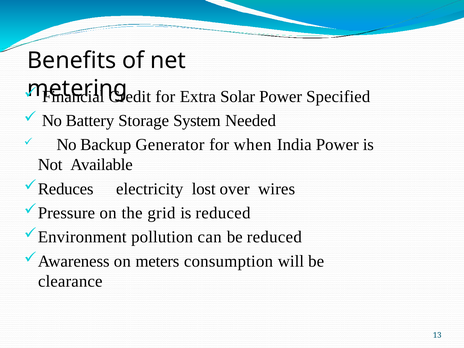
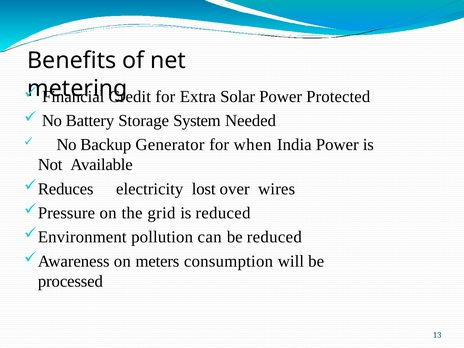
Specified: Specified -> Protected
clearance: clearance -> processed
